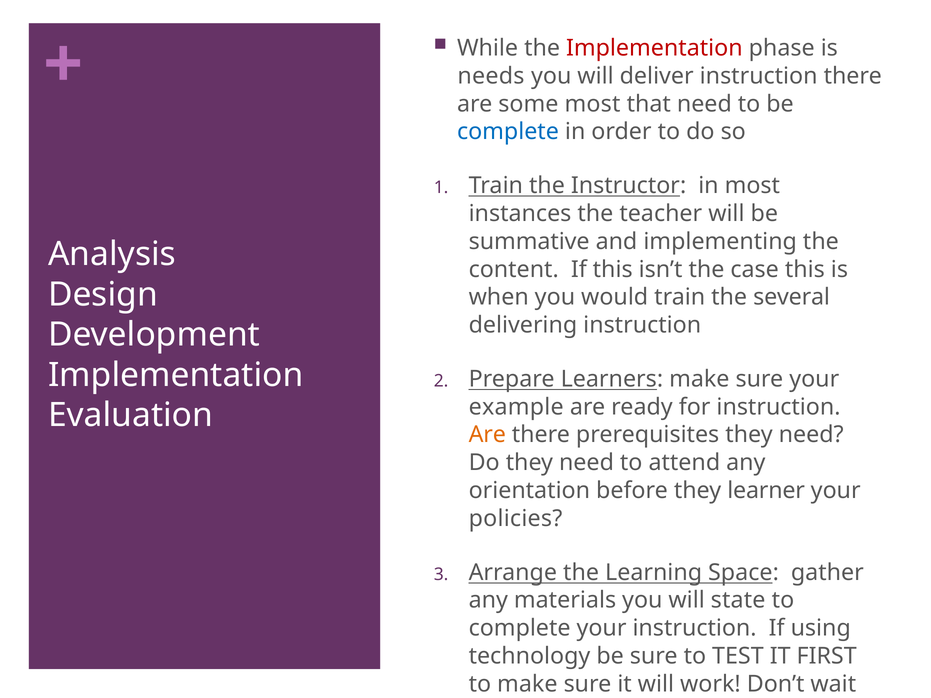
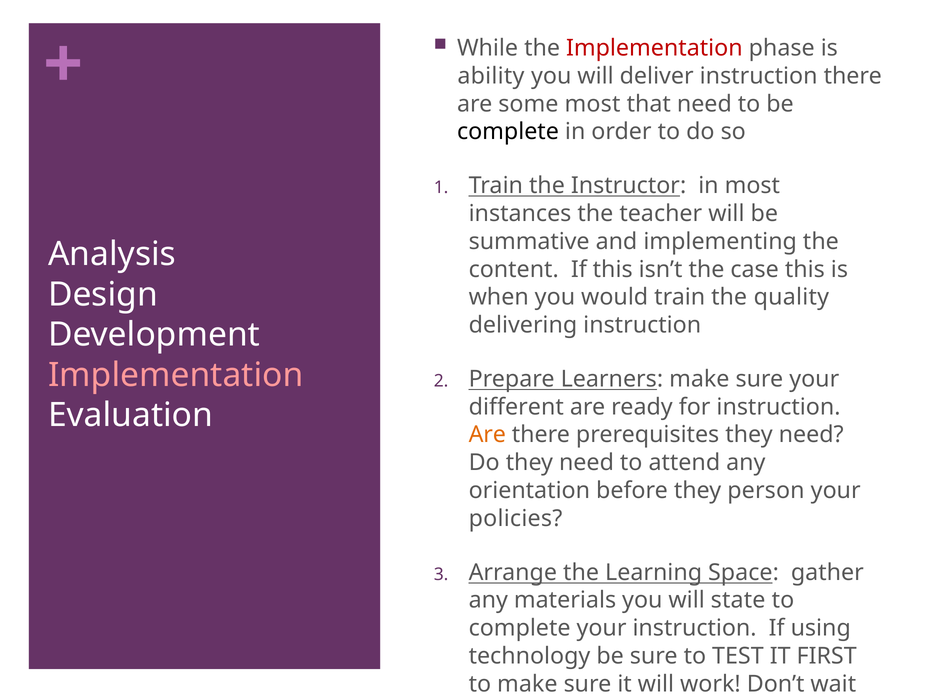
needs: needs -> ability
complete at (508, 132) colour: blue -> black
several: several -> quality
Implementation at (176, 375) colour: white -> pink
example: example -> different
learner: learner -> person
